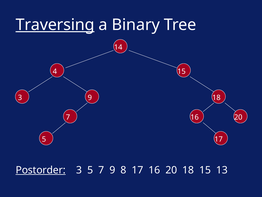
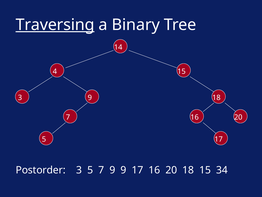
Postorder underline: present -> none
9 8: 8 -> 9
13: 13 -> 34
